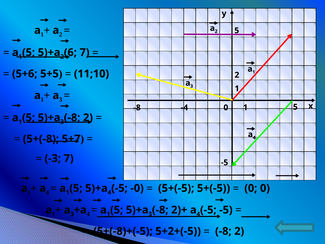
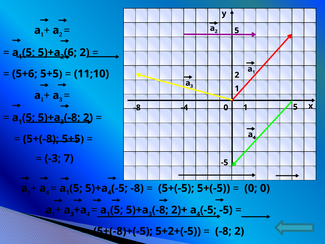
7 at (85, 52): 7 -> 2
5+(-8 5+7: 5+7 -> 5+5
-5 -0: -0 -> -8
